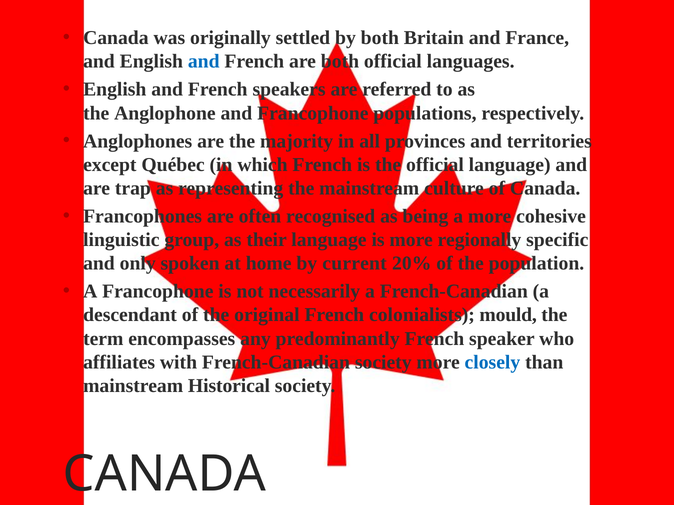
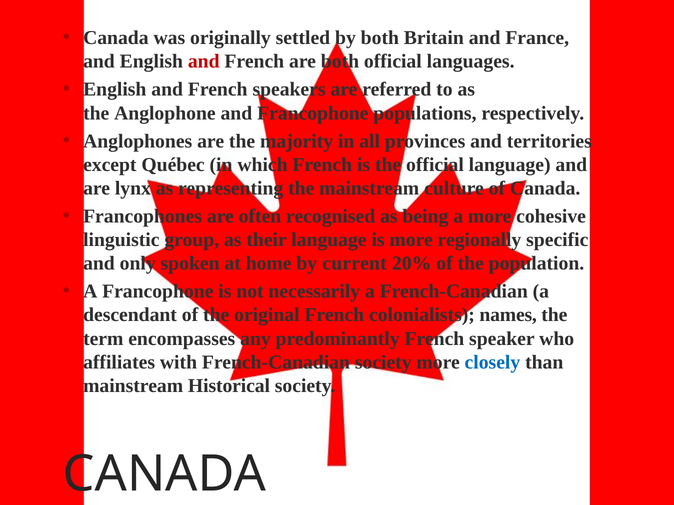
and at (204, 61) colour: blue -> red
trap: trap -> lynx
mould: mould -> names
